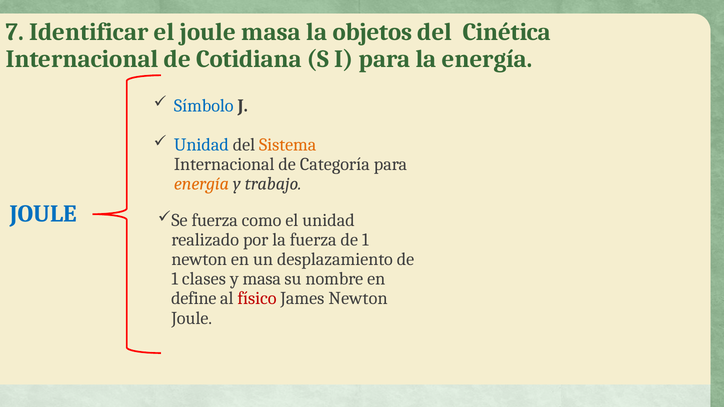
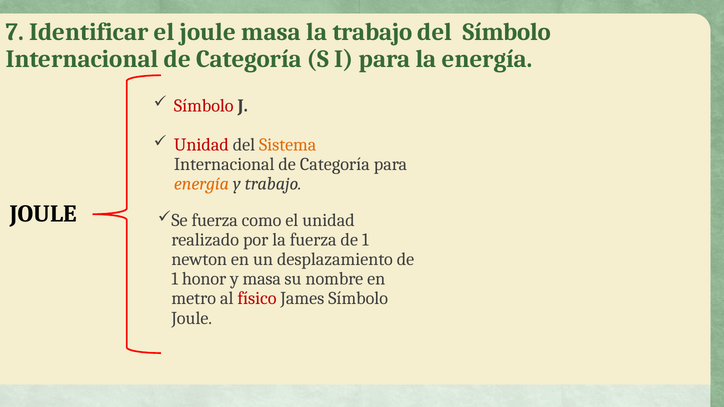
la objetos: objetos -> trabajo
del Cinética: Cinética -> Símbolo
Cotidiana at (249, 59): Cotidiana -> Categoría
Símbolo at (204, 106) colour: blue -> red
Unidad at (201, 145) colour: blue -> red
JOULE at (43, 214) colour: blue -> black
clases: clases -> honor
define: define -> metro
James Newton: Newton -> Símbolo
